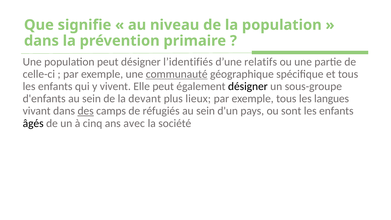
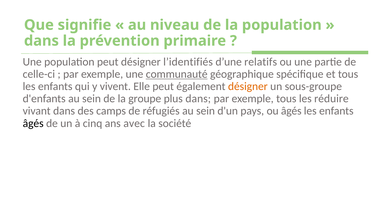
désigner at (248, 86) colour: black -> orange
devant: devant -> groupe
plus lieux: lieux -> dans
langues: langues -> réduire
des underline: present -> none
ou sont: sont -> âgés
